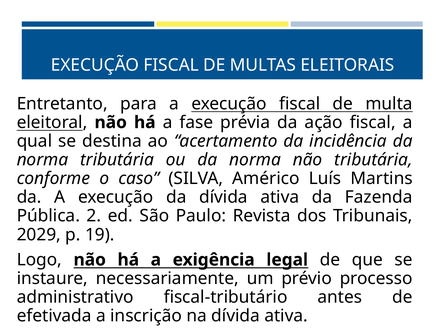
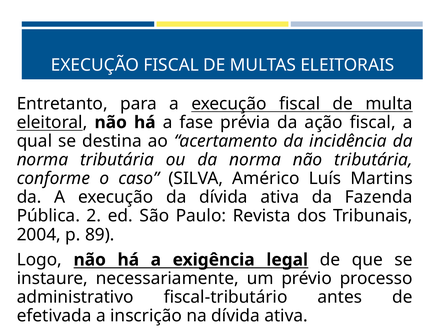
2029: 2029 -> 2004
19: 19 -> 89
